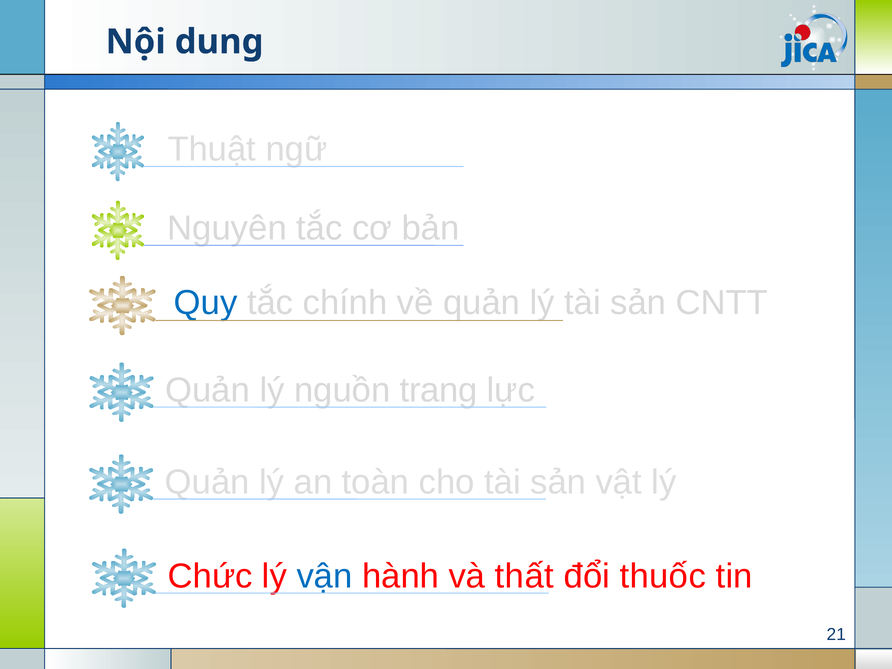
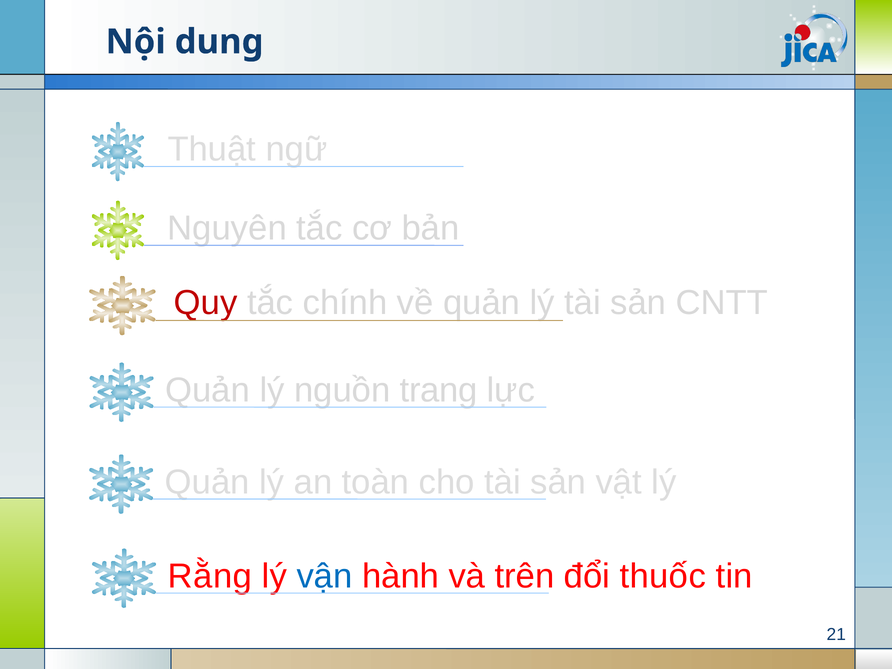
Quy colour: blue -> red
Chức: Chức -> Rằng
thất: thất -> trên
